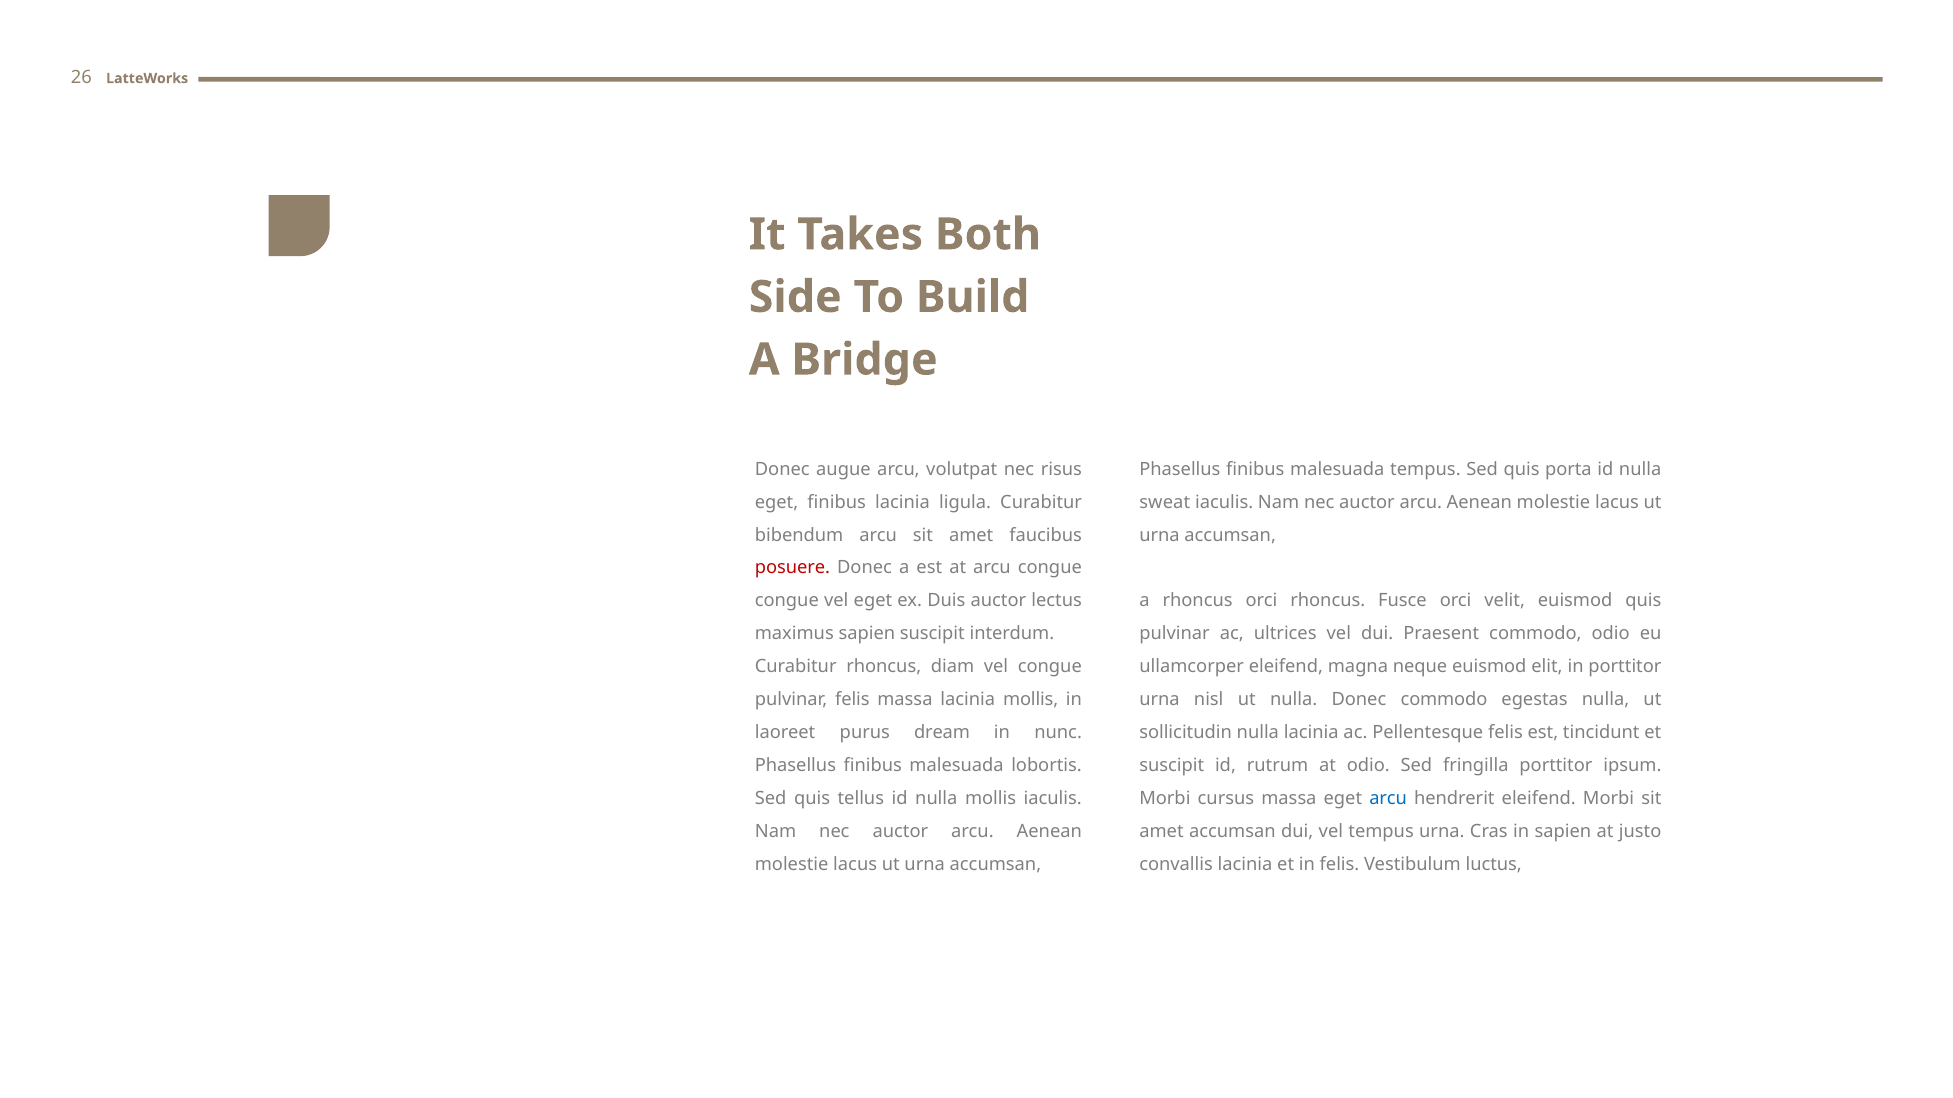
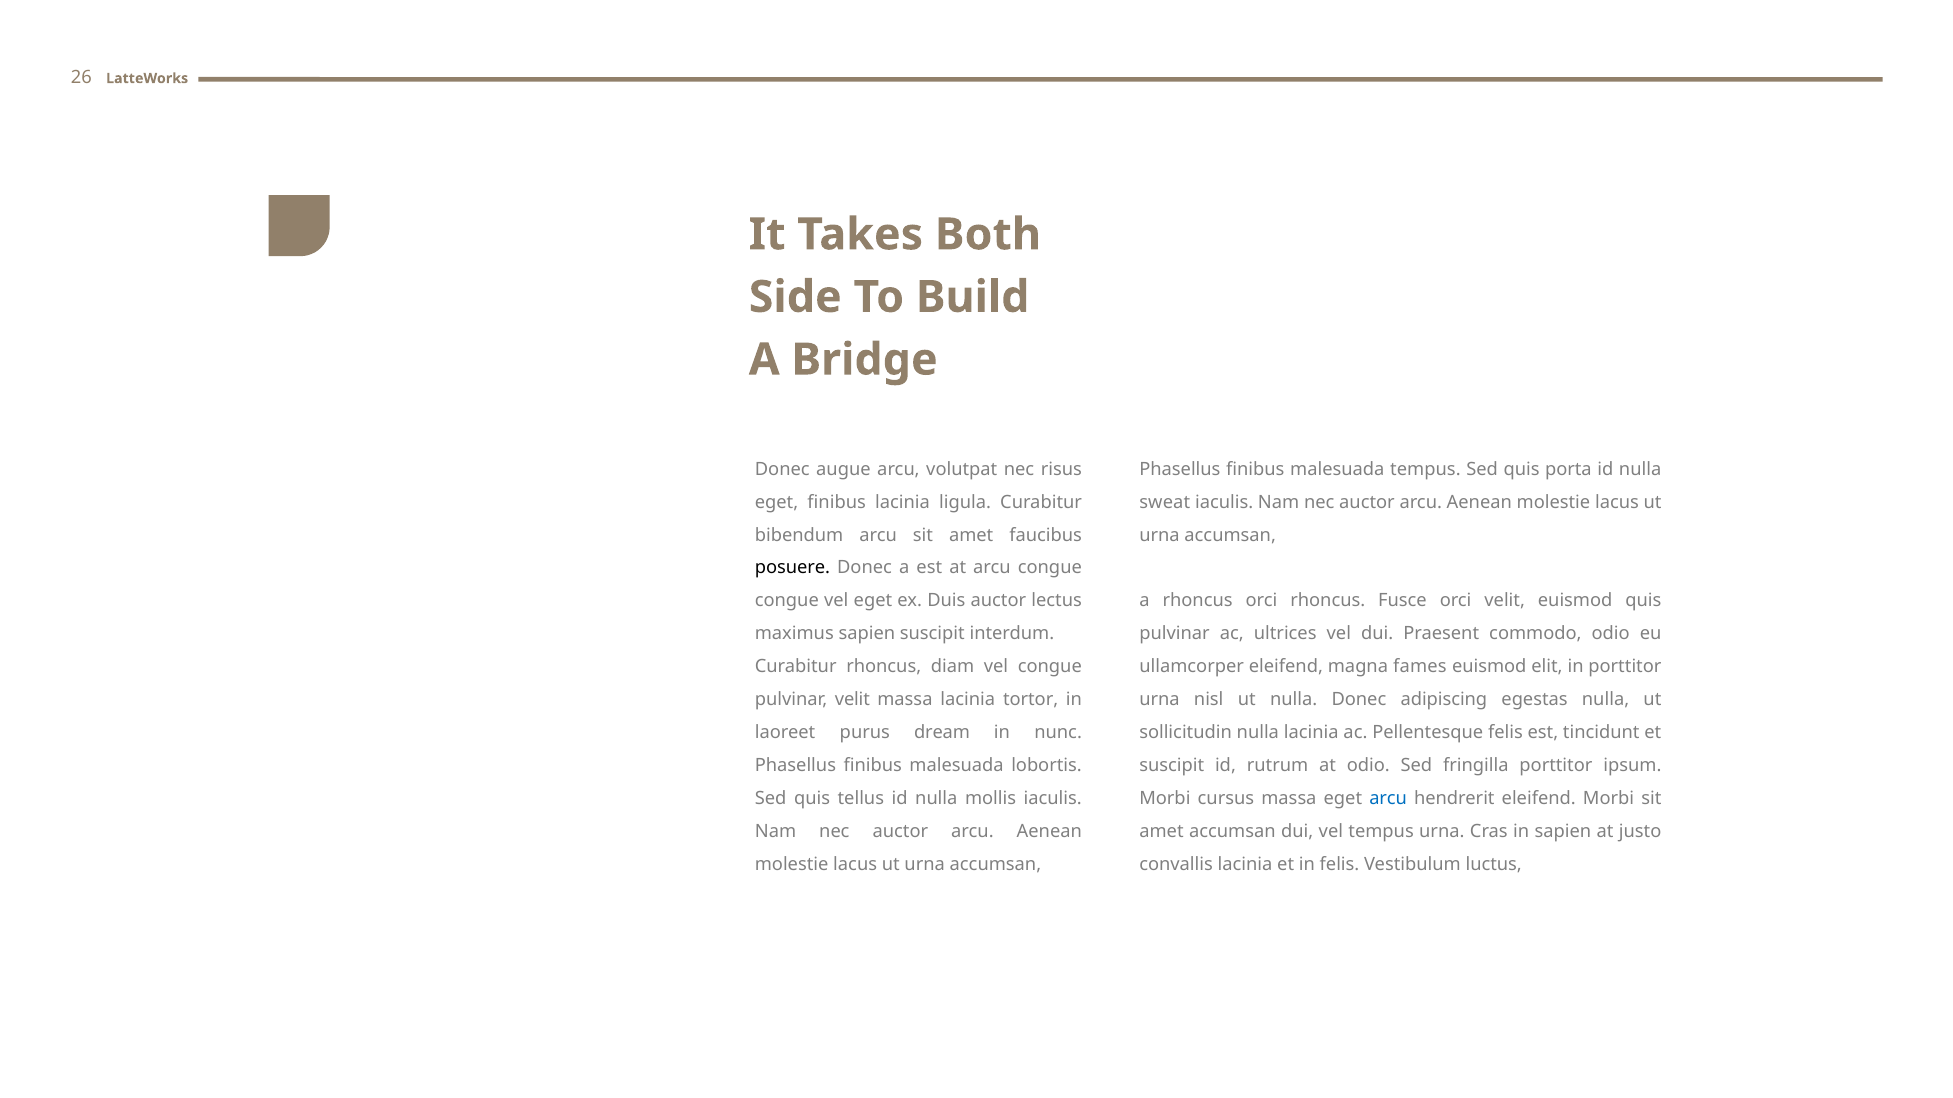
posuere colour: red -> black
neque: neque -> fames
pulvinar felis: felis -> velit
lacinia mollis: mollis -> tortor
Donec commodo: commodo -> adipiscing
